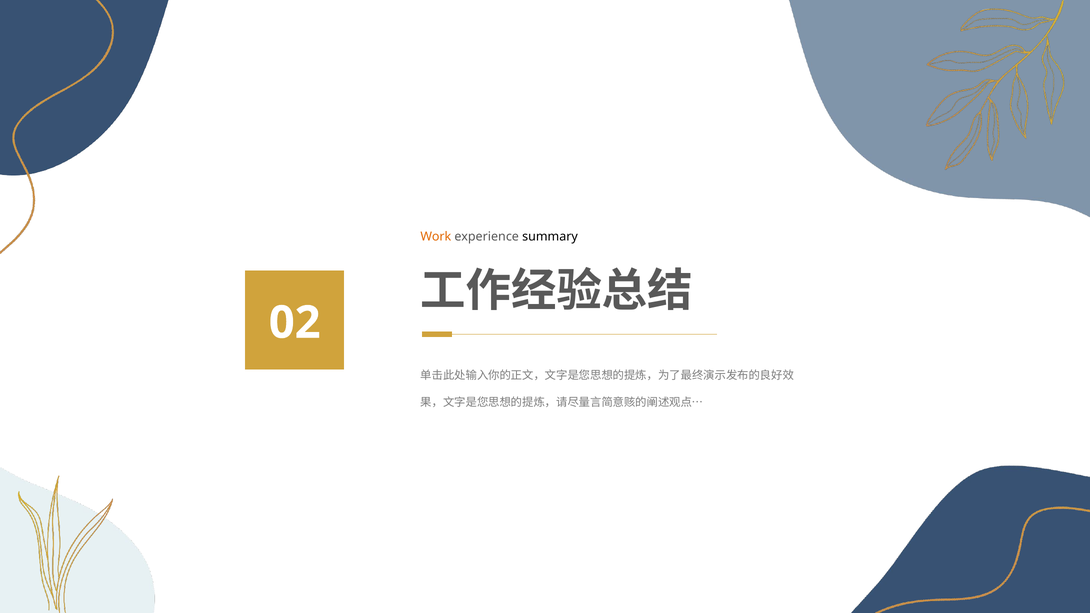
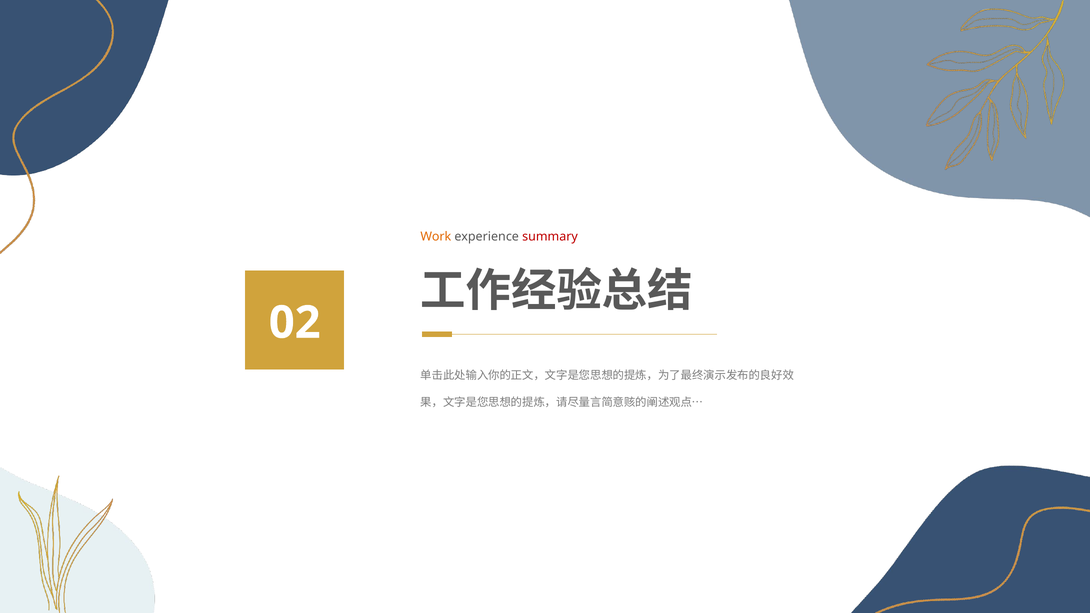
summary colour: black -> red
